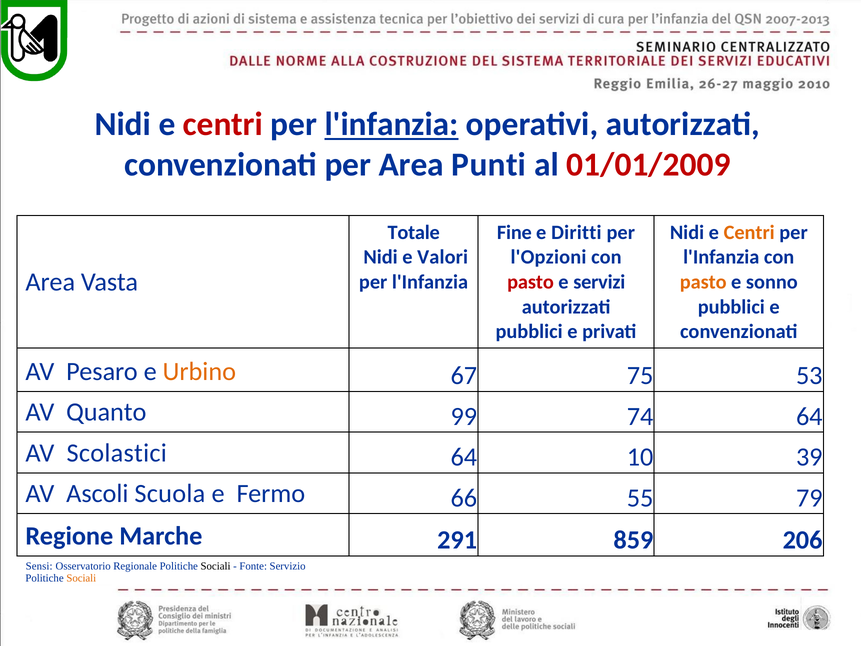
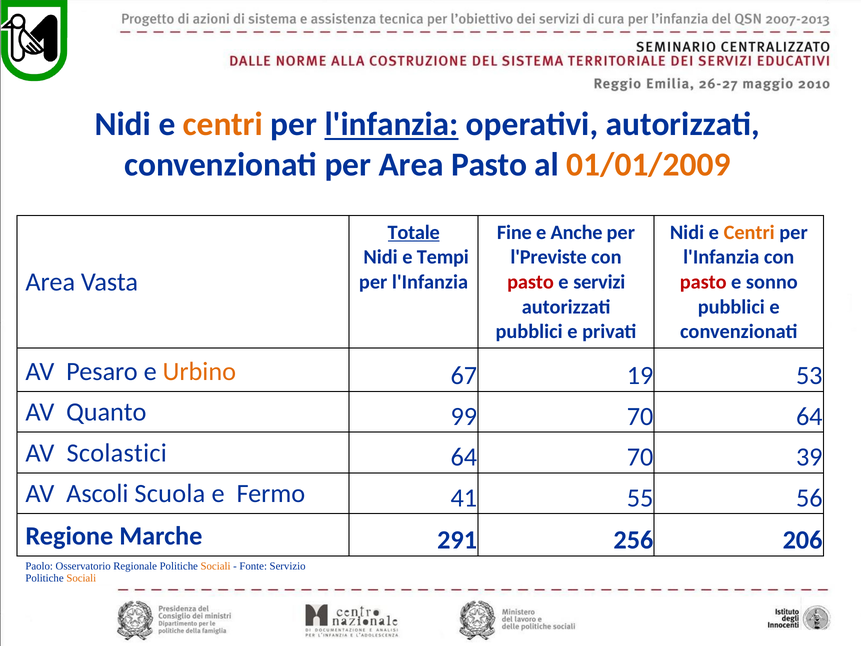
centri at (223, 124) colour: red -> orange
Area Punti: Punti -> Pasto
01/01/2009 colour: red -> orange
Totale underline: none -> present
Diritti: Diritti -> Anche
Valori: Valori -> Tempi
l'Opzioni: l'Opzioni -> l'Previste
pasto at (703, 282) colour: orange -> red
75: 75 -> 19
99 74: 74 -> 70
64 10: 10 -> 70
66: 66 -> 41
79: 79 -> 56
859: 859 -> 256
Sensi: Sensi -> Paolo
Sociali at (216, 566) colour: black -> orange
